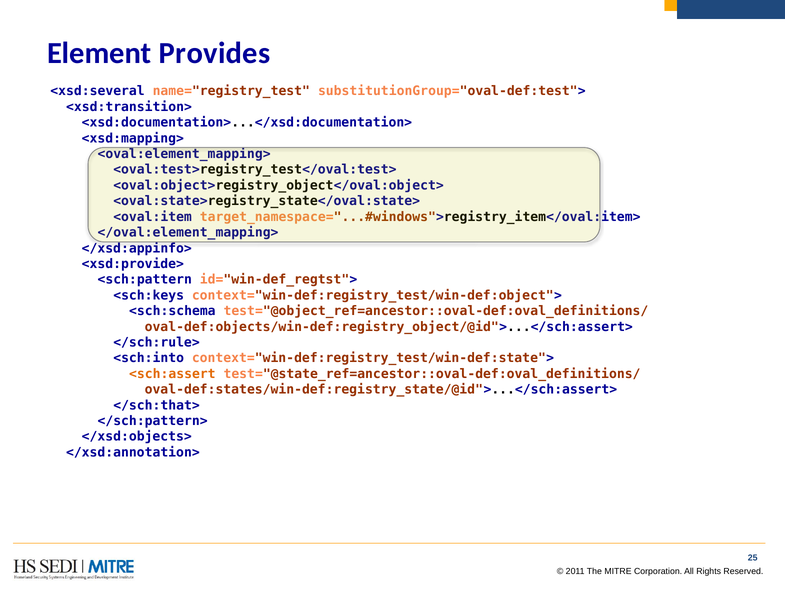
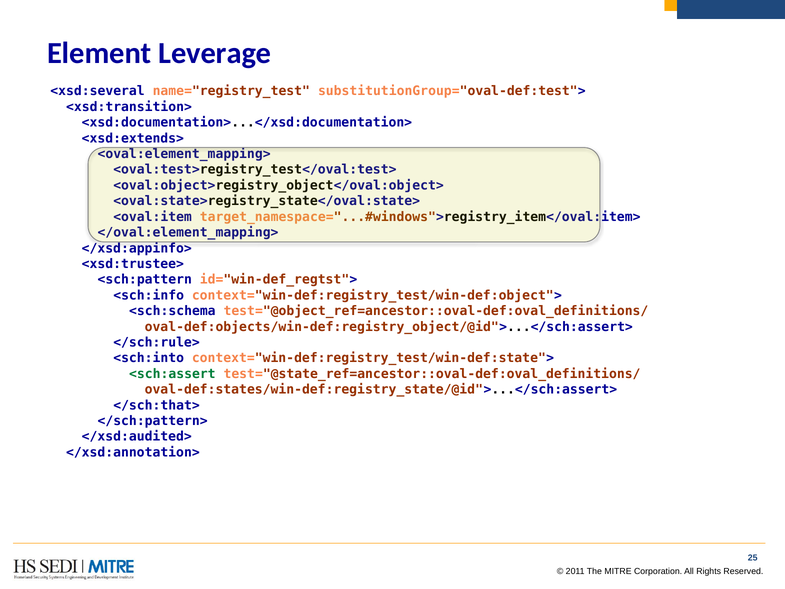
Provides: Provides -> Leverage
<xsd:mapping>: <xsd:mapping> -> <xsd:extends>
<xsd:provide>: <xsd:provide> -> <xsd:trustee>
<sch:keys: <sch:keys -> <sch:info
<sch:assert colour: orange -> green
</xsd:objects>: </xsd:objects> -> </xsd:audited>
